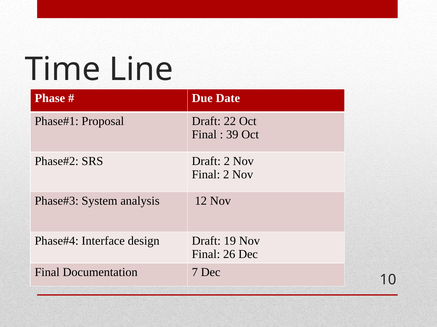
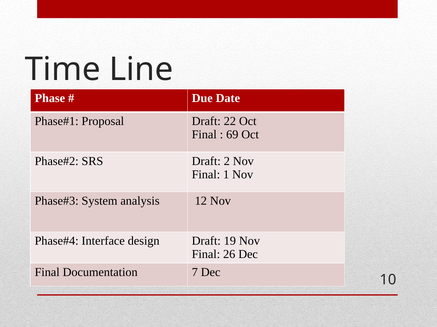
39: 39 -> 69
Final 2: 2 -> 1
